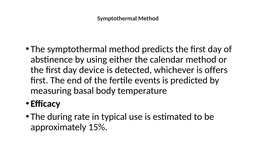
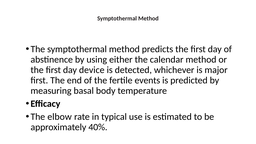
offers: offers -> major
during: during -> elbow
15%: 15% -> 40%
